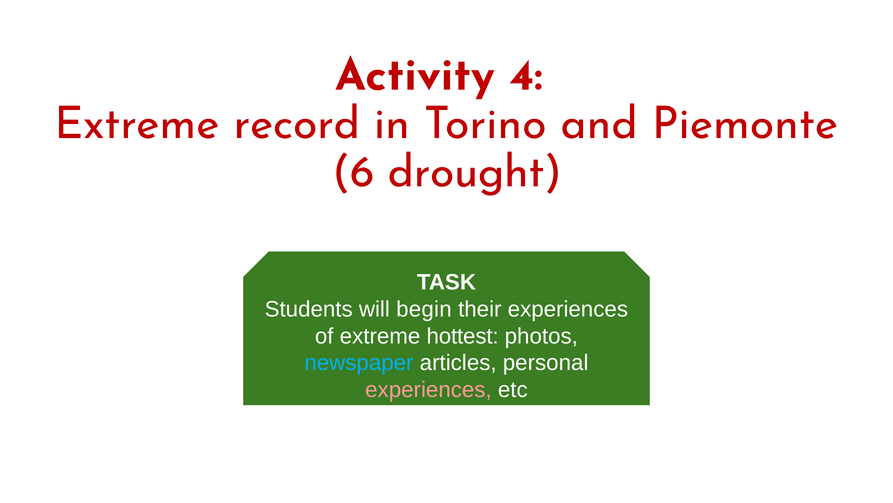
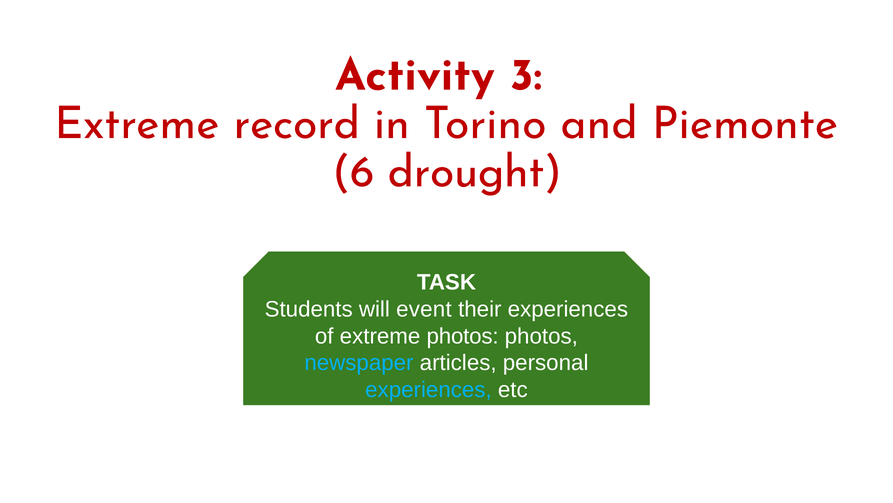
4: 4 -> 3
begin: begin -> event
extreme hottest: hottest -> photos
experiences at (428, 389) colour: pink -> light blue
